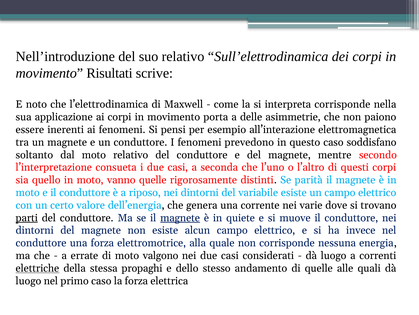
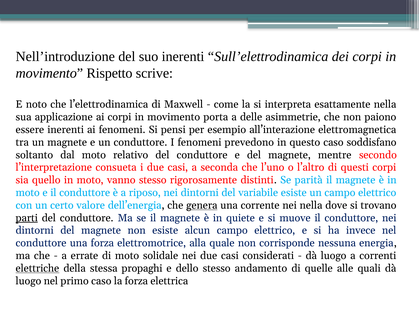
suo relativo: relativo -> inerenti
Risultati: Risultati -> Rispetto
interpreta corrisponde: corrisponde -> esattamente
vanno quelle: quelle -> stesso
genera underline: none -> present
nei varie: varie -> nella
magnete at (180, 217) underline: present -> none
valgono: valgono -> solidale
